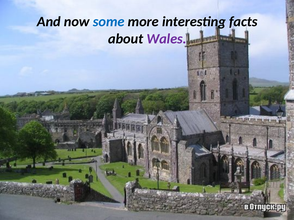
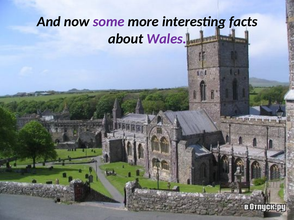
some colour: blue -> purple
